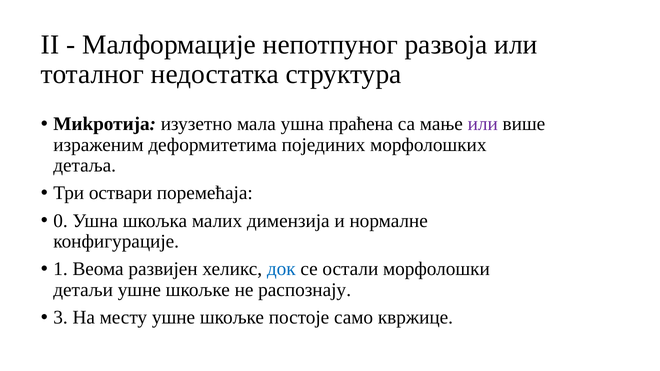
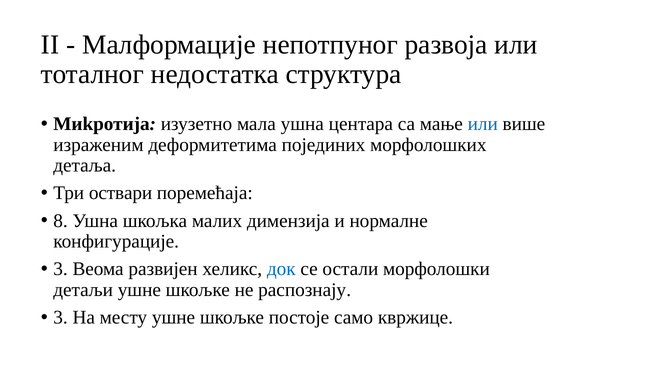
праћена: праћена -> центара
или at (483, 124) colour: purple -> blue
0: 0 -> 8
1 at (61, 269): 1 -> 3
